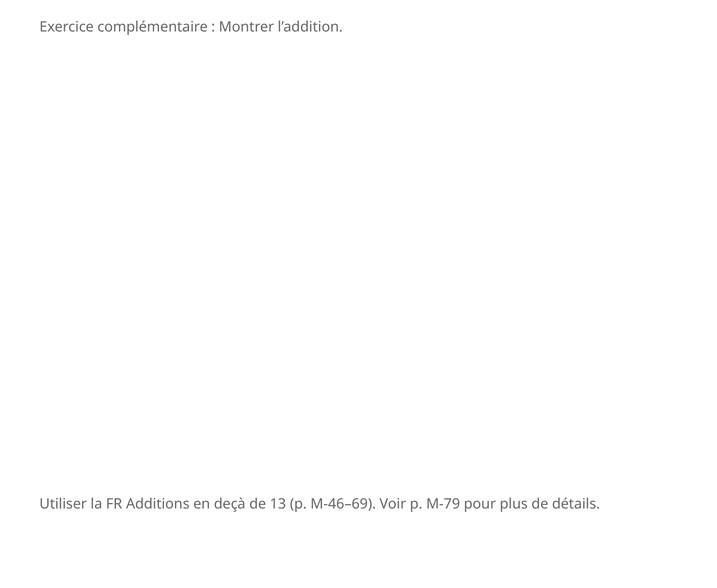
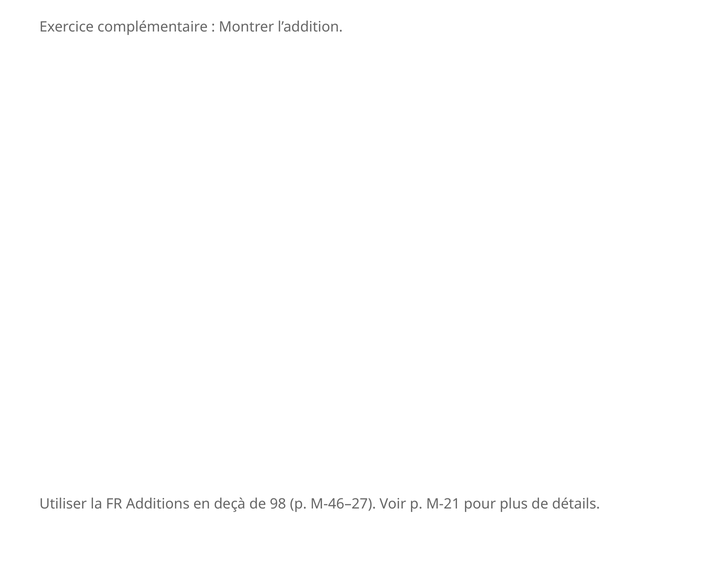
13: 13 -> 98
M-46–69: M-46–69 -> M-46–27
M-79: M-79 -> M-21
